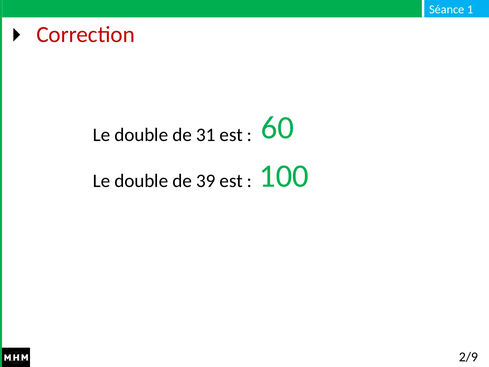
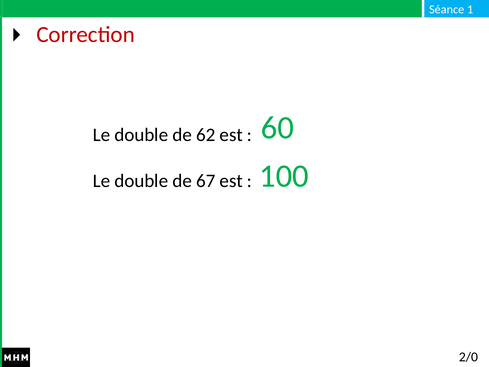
31: 31 -> 62
39: 39 -> 67
2/9: 2/9 -> 2/0
